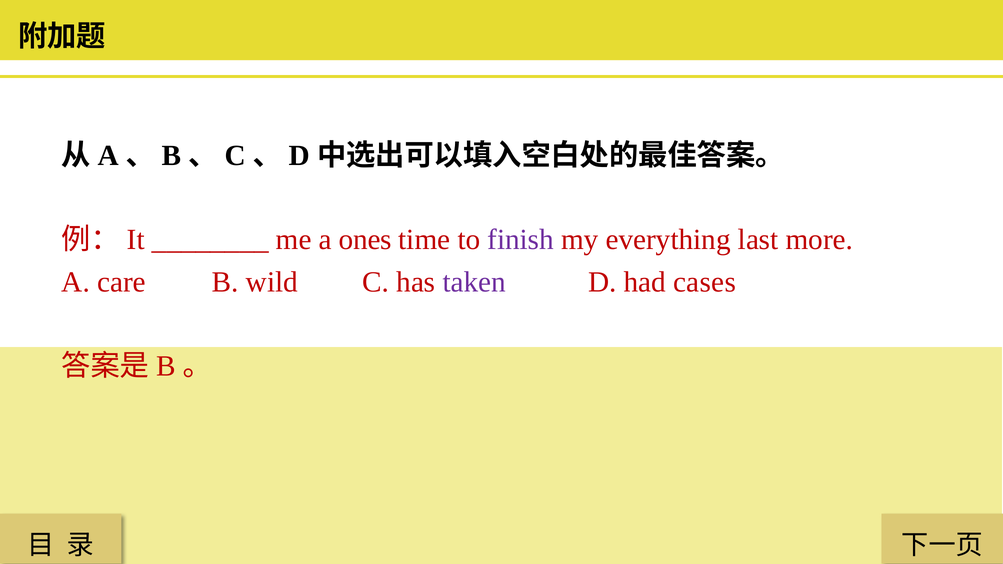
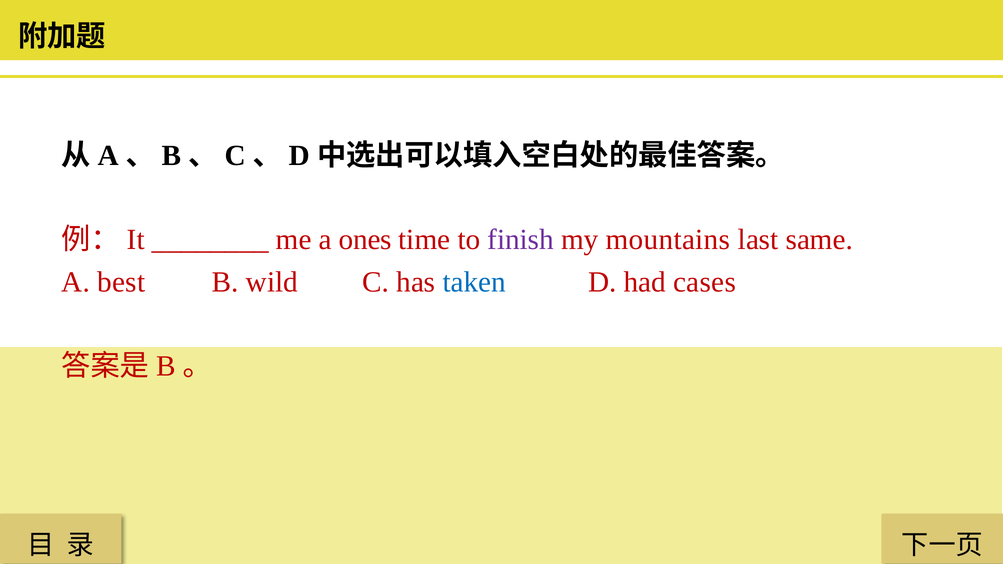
everything: everything -> mountains
more: more -> same
care: care -> best
taken colour: purple -> blue
